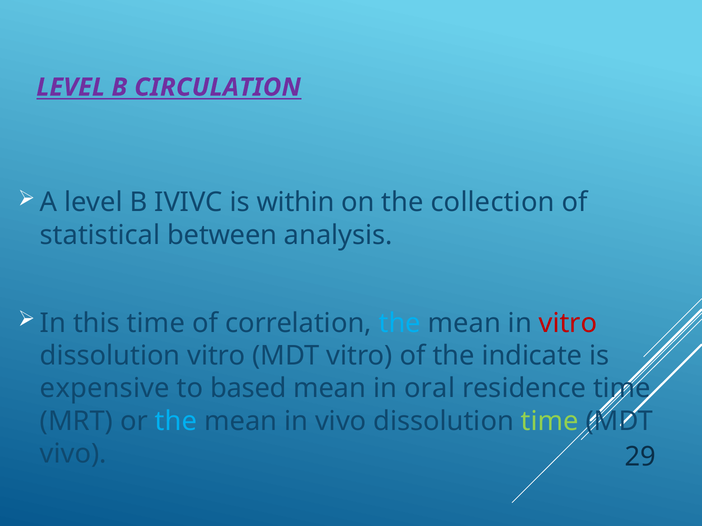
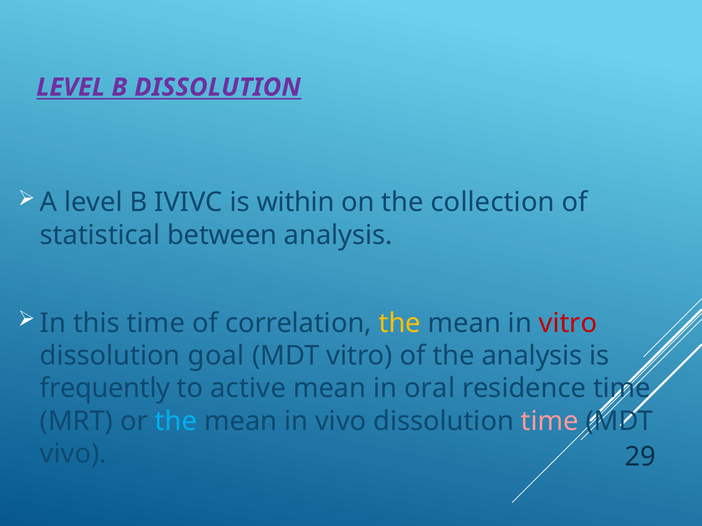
B CIRCULATION: CIRCULATION -> DISSOLUTION
the at (400, 323) colour: light blue -> yellow
dissolution vitro: vitro -> goal
the indicate: indicate -> analysis
expensive: expensive -> frequently
based: based -> active
time at (550, 421) colour: light green -> pink
